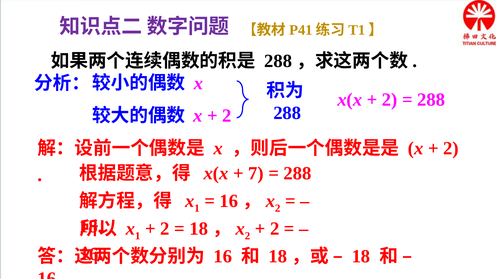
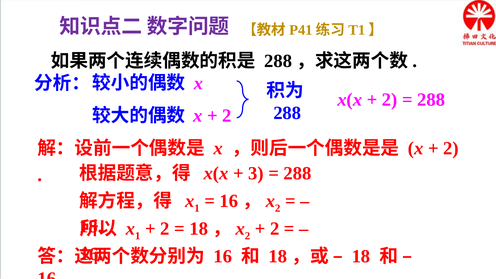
7: 7 -> 3
